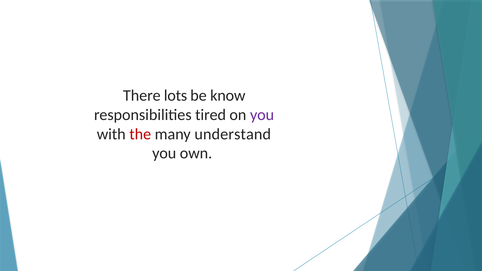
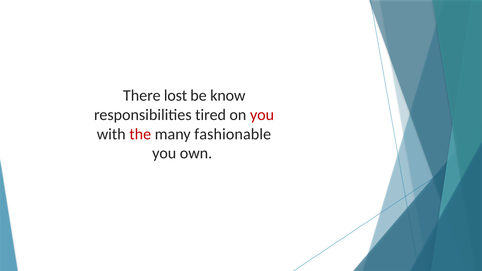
lots: lots -> lost
you at (262, 115) colour: purple -> red
understand: understand -> fashionable
